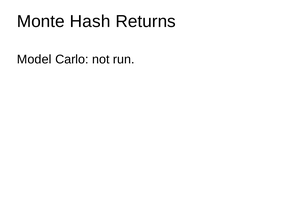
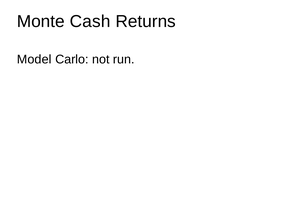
Hash: Hash -> Cash
